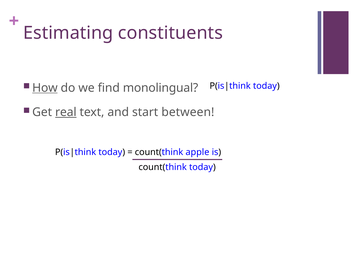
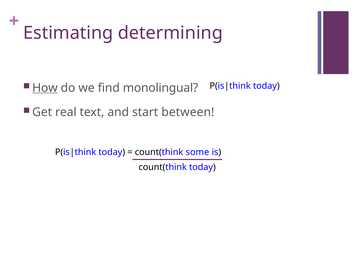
constituents: constituents -> determining
real underline: present -> none
apple: apple -> some
